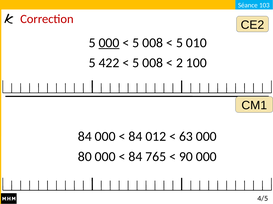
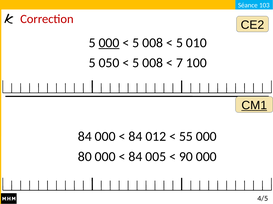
422: 422 -> 050
2: 2 -> 7
CM1 underline: none -> present
63: 63 -> 55
765: 765 -> 005
